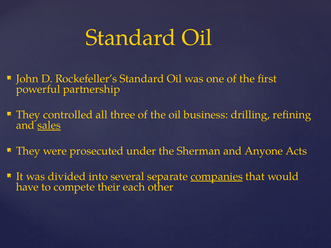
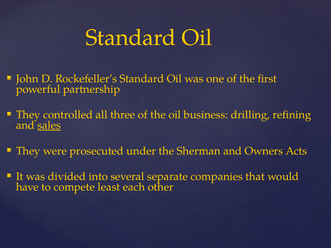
Anyone: Anyone -> Owners
companies underline: present -> none
their: their -> least
